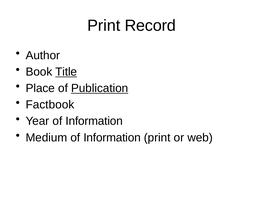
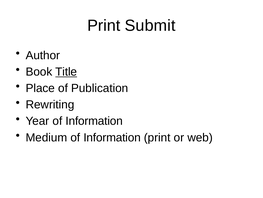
Record: Record -> Submit
Publication underline: present -> none
Factbook: Factbook -> Rewriting
